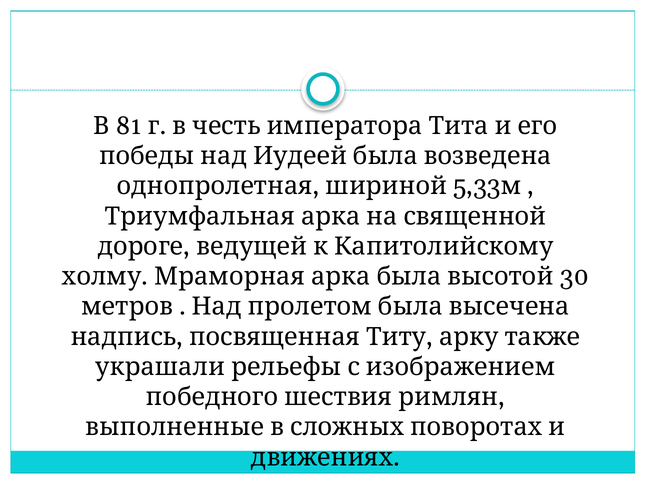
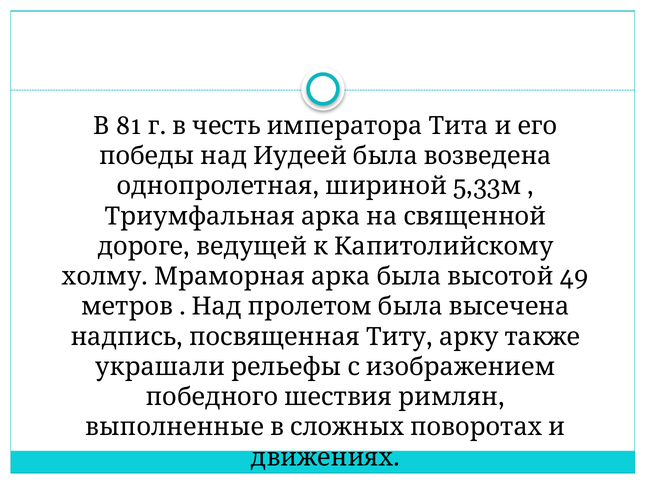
30: 30 -> 49
